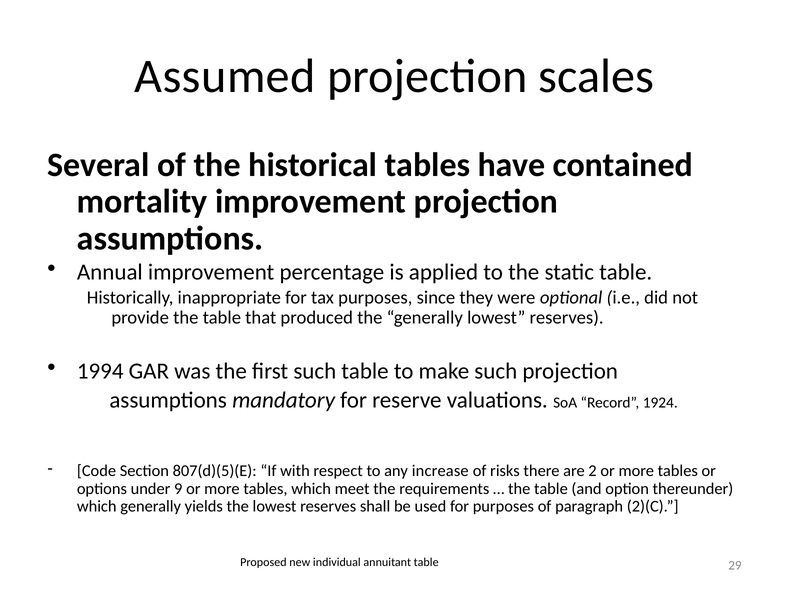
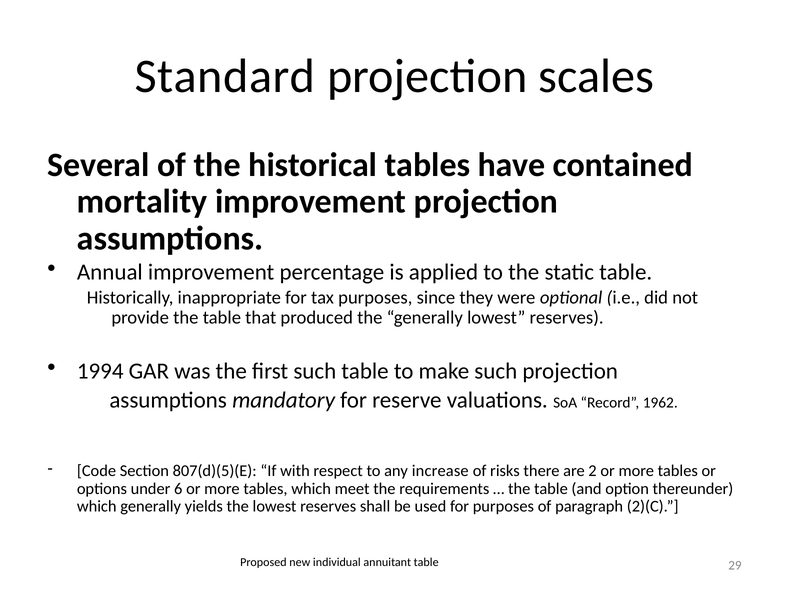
Assumed: Assumed -> Standard
1924: 1924 -> 1962
9: 9 -> 6
